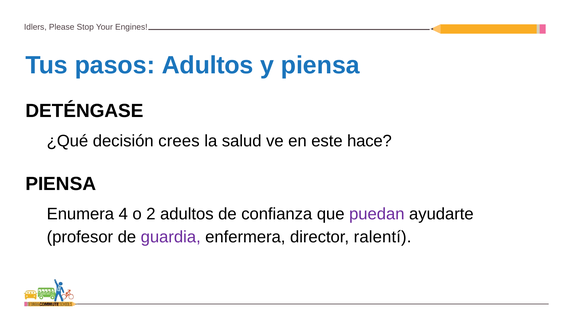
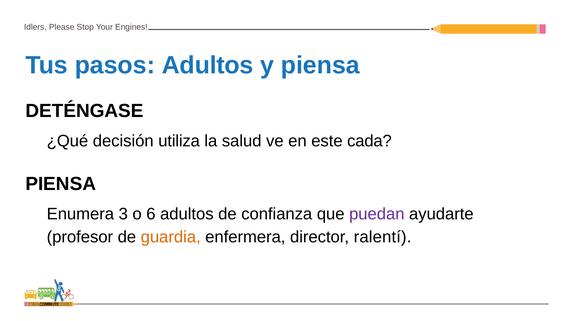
crees: crees -> utiliza
hace: hace -> cada
4: 4 -> 3
2: 2 -> 6
guardia colour: purple -> orange
